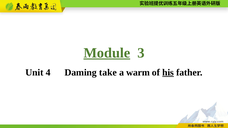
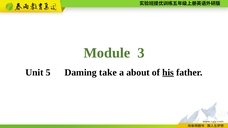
Module underline: present -> none
4: 4 -> 5
warm: warm -> about
